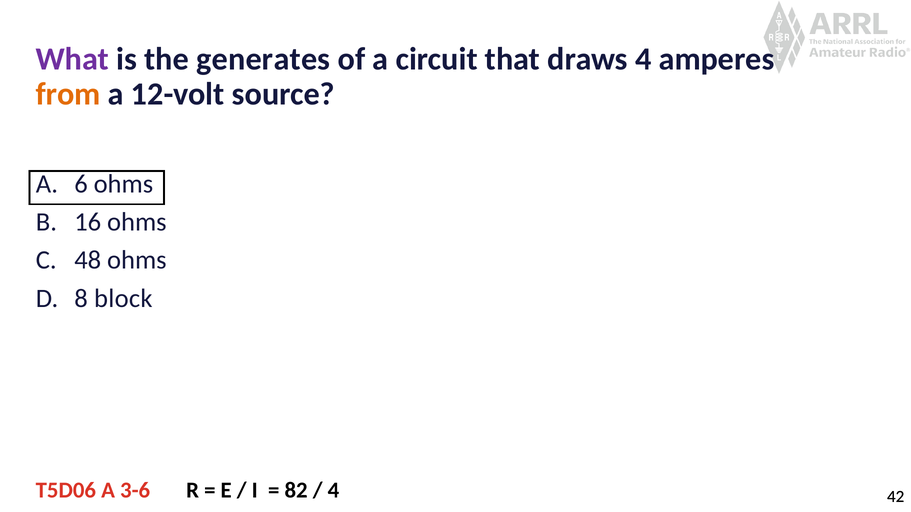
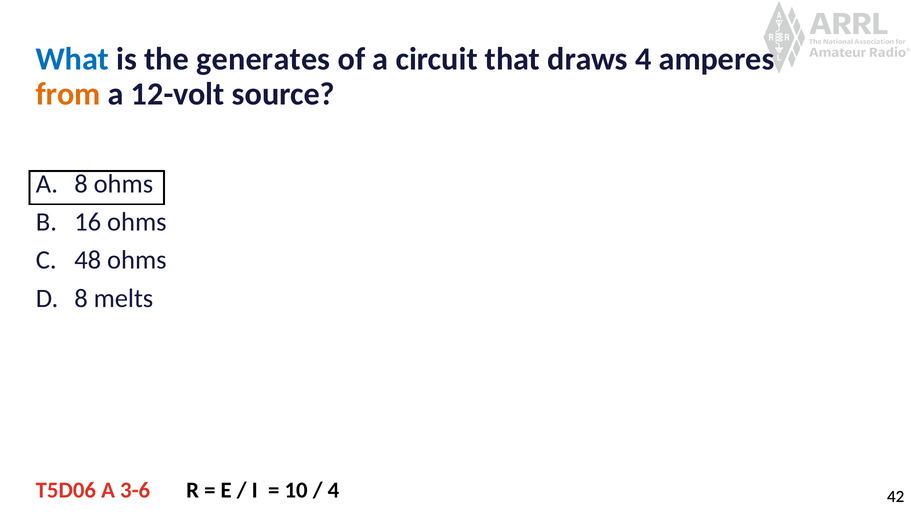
What colour: purple -> blue
A 6: 6 -> 8
block: block -> melts
82: 82 -> 10
